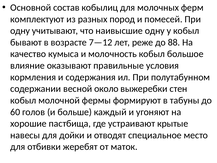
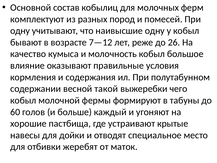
88: 88 -> 26
около: около -> такой
стен: стен -> чего
